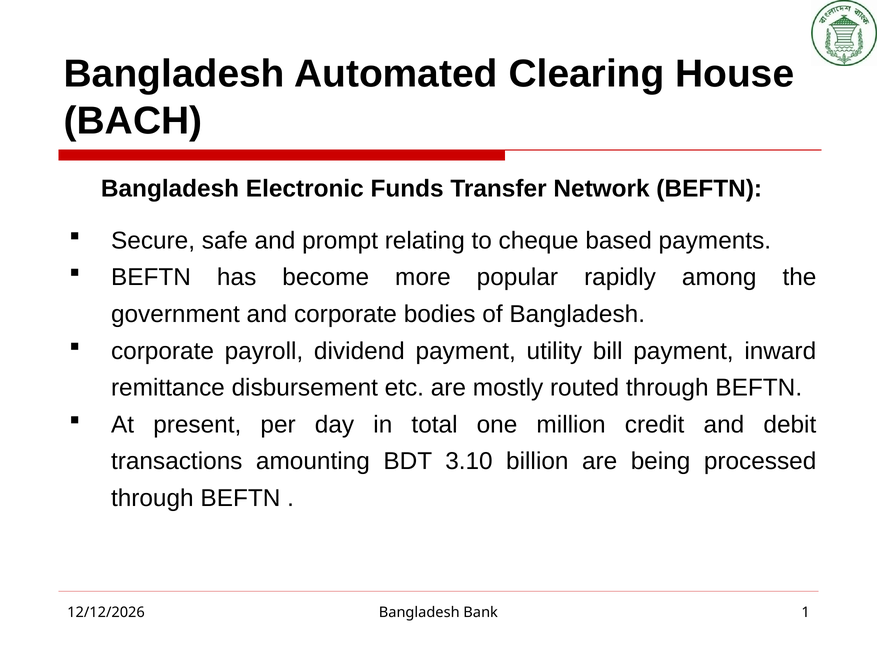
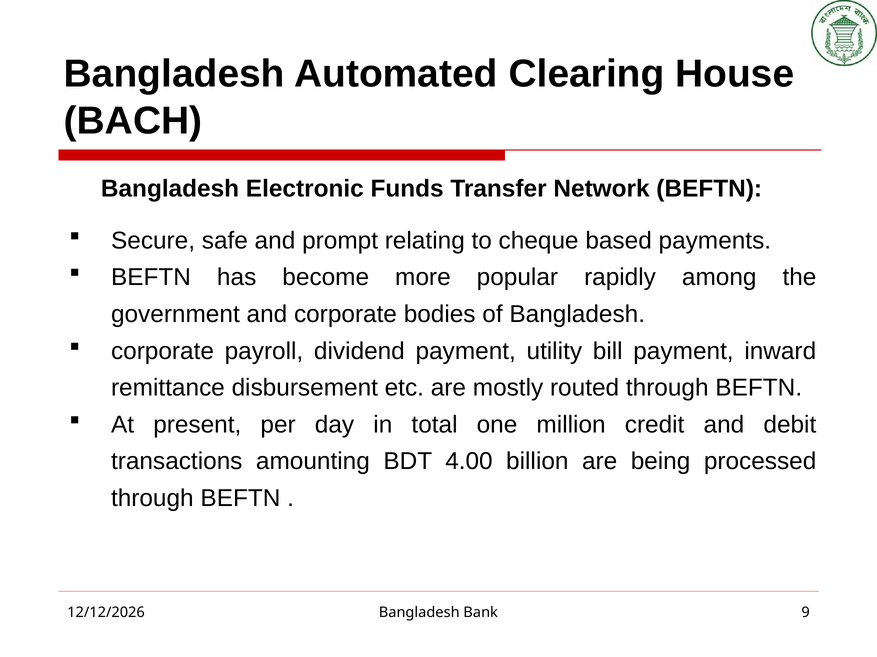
3.10: 3.10 -> 4.00
1: 1 -> 9
